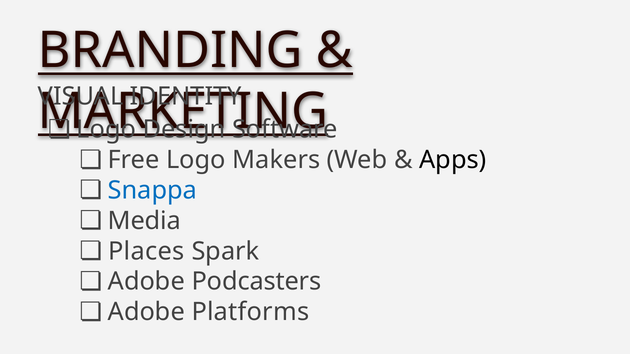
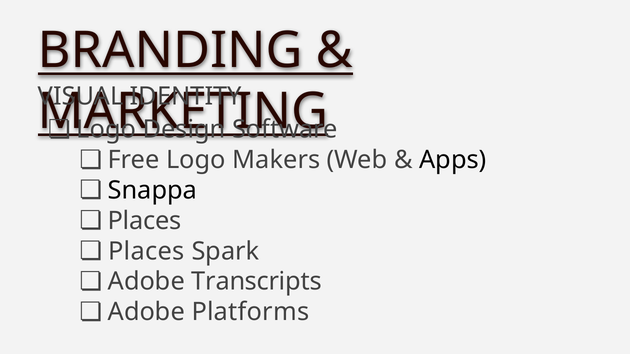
Snappa colour: blue -> black
Media at (144, 221): Media -> Places
Podcasters: Podcasters -> Transcripts
